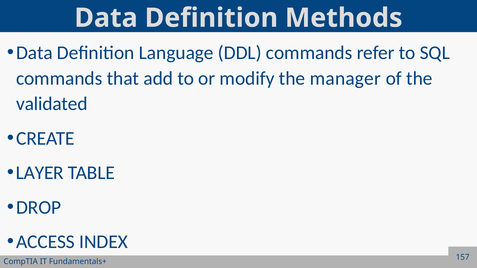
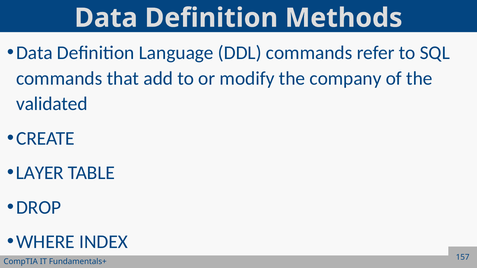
manager: manager -> company
ACCESS: ACCESS -> WHERE
